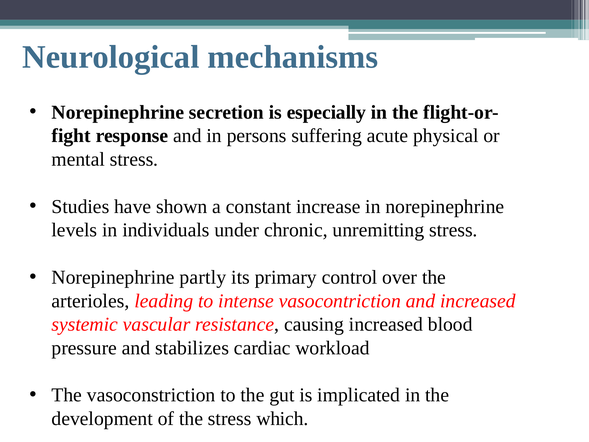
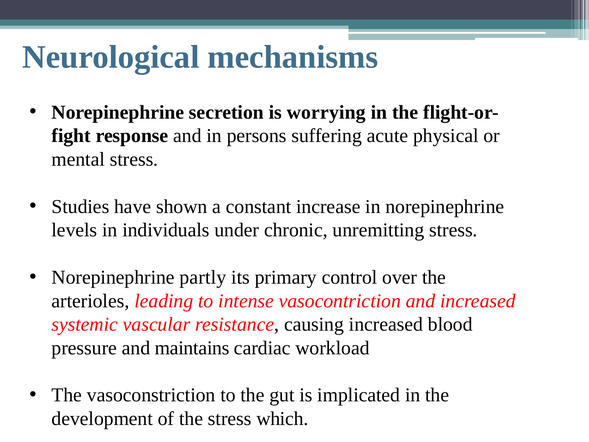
especially: especially -> worrying
stabilizes: stabilizes -> maintains
